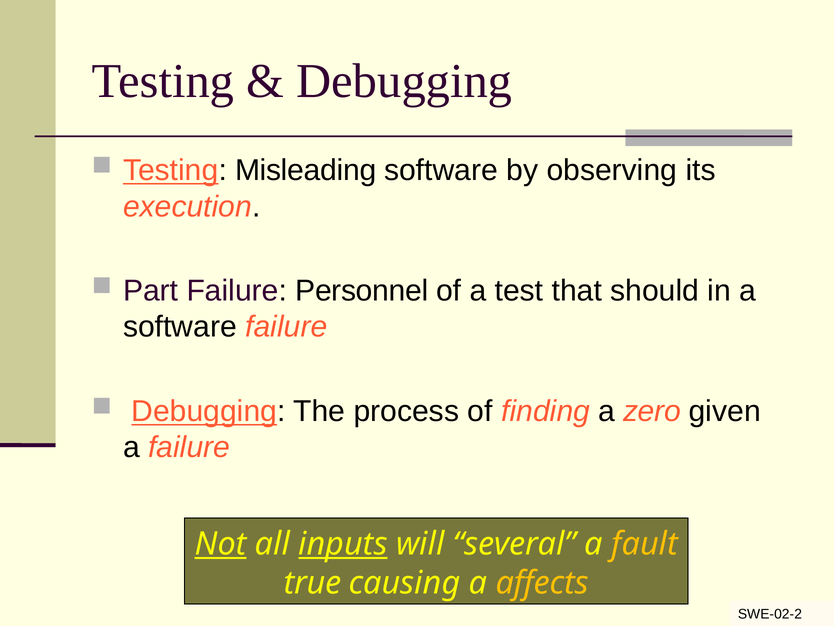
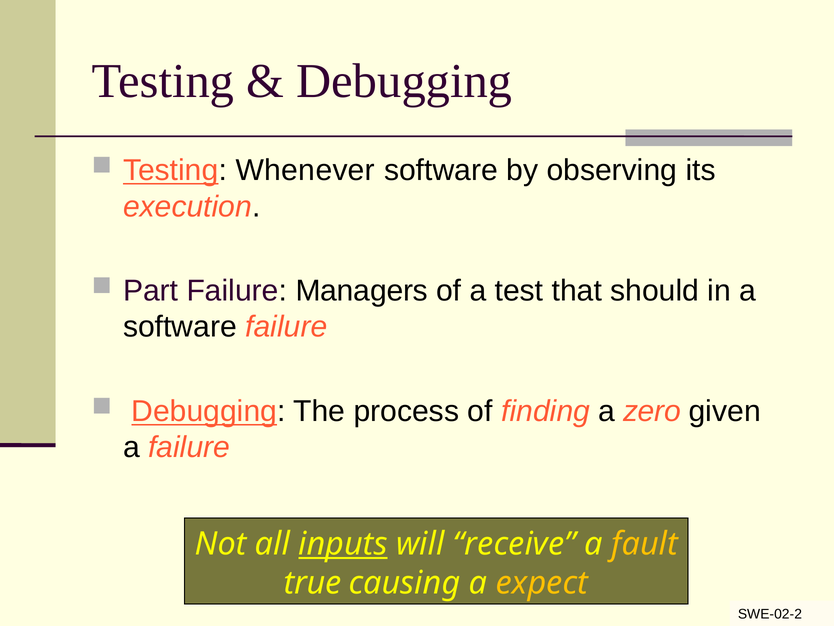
Misleading: Misleading -> Whenever
Personnel: Personnel -> Managers
Not underline: present -> none
several: several -> receive
affects: affects -> expect
